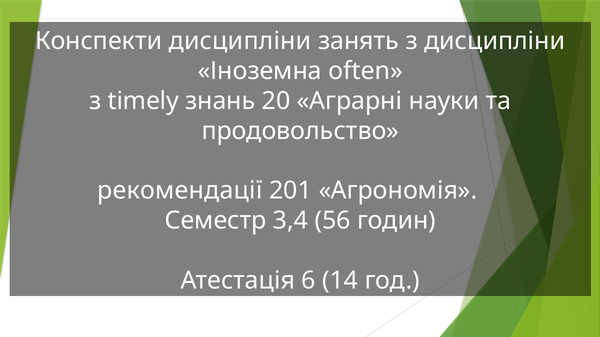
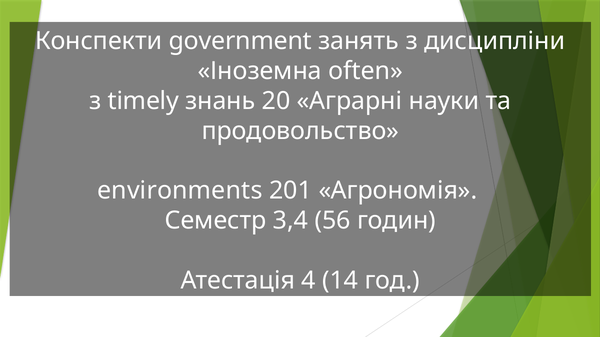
Конспекти дисципліни: дисципліни -> government
рекомендації: рекомендації -> environments
6: 6 -> 4
